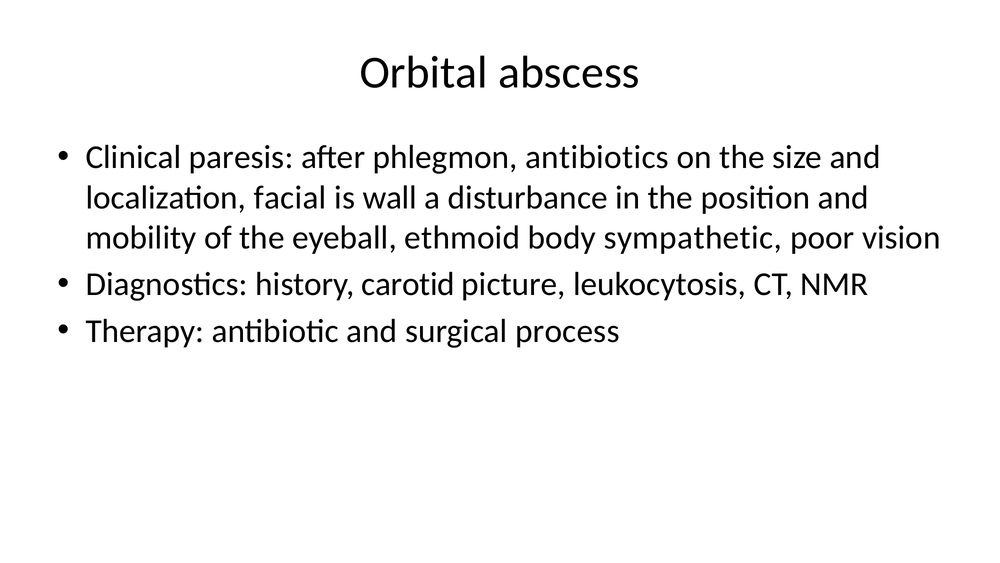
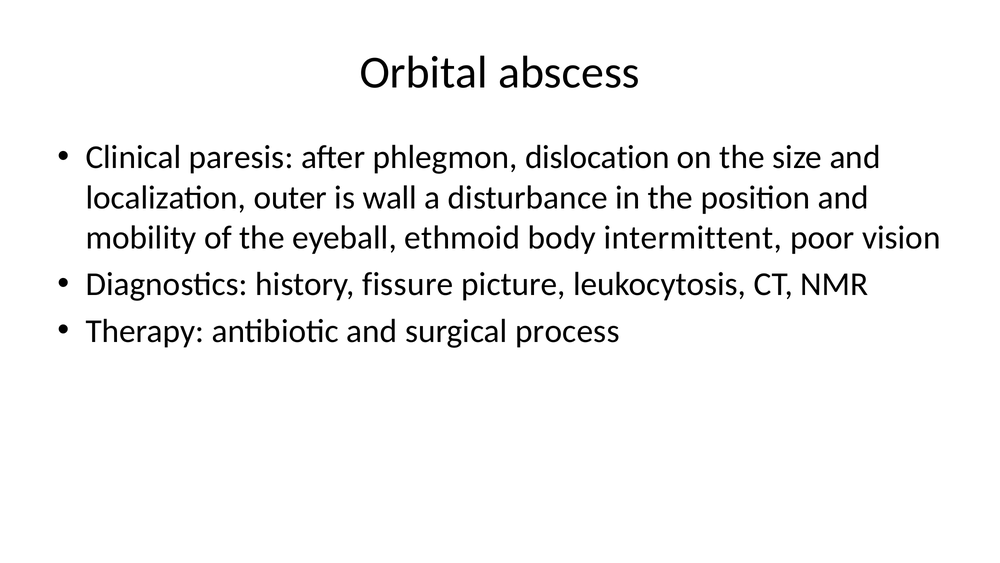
antibiotics: antibiotics -> dislocation
facial: facial -> outer
sympathetic: sympathetic -> intermittent
carotid: carotid -> fissure
